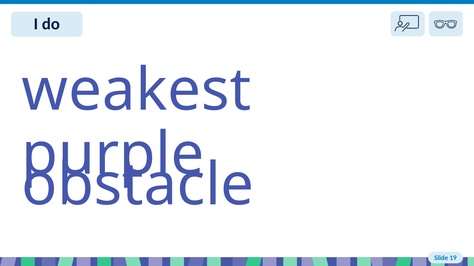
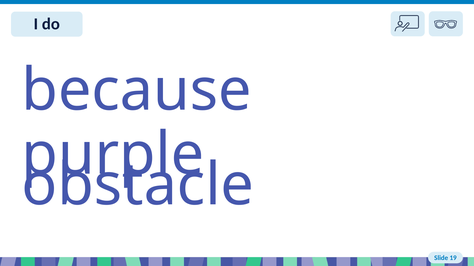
weakest: weakest -> because
